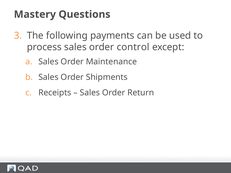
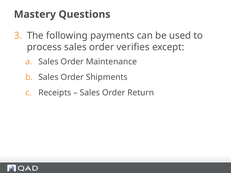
control: control -> verifies
